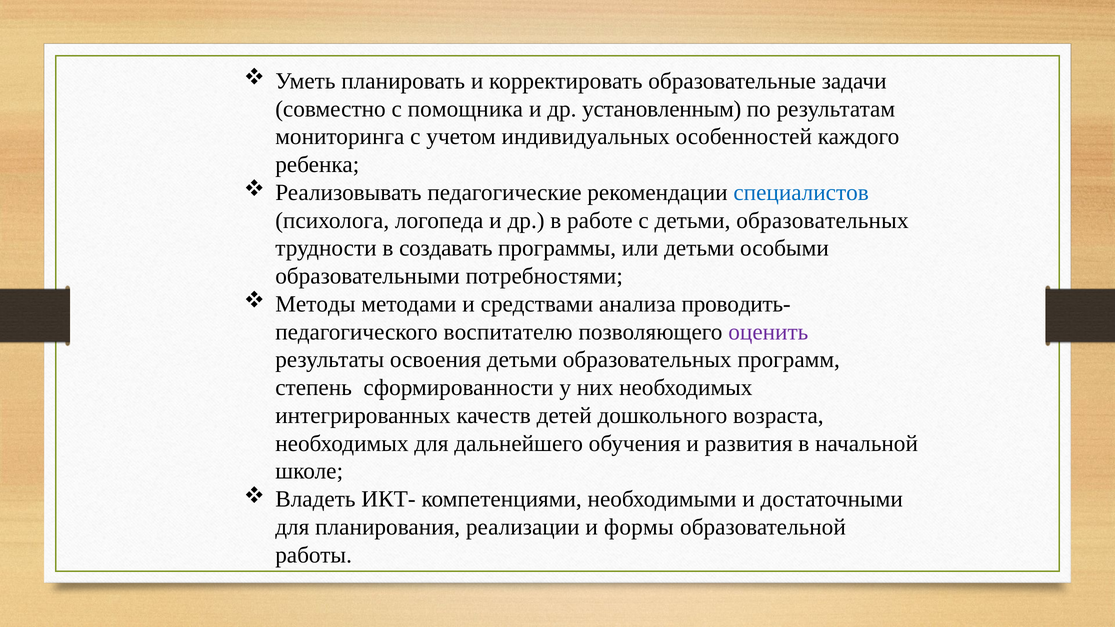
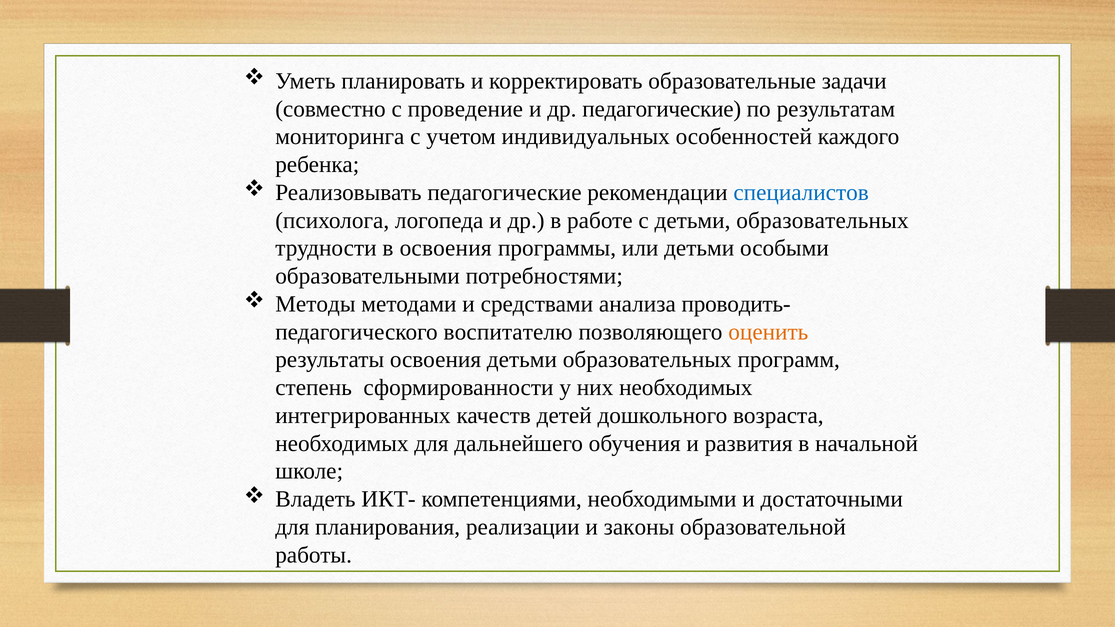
помощника: помощника -> проведение
др установленным: установленным -> педагогические
в создавать: создавать -> освоения
оценить colour: purple -> orange
формы: формы -> законы
